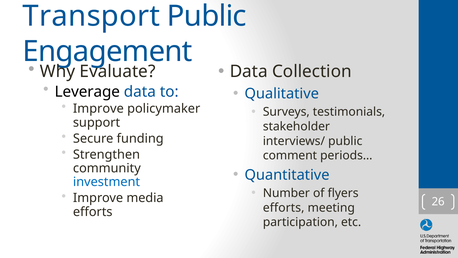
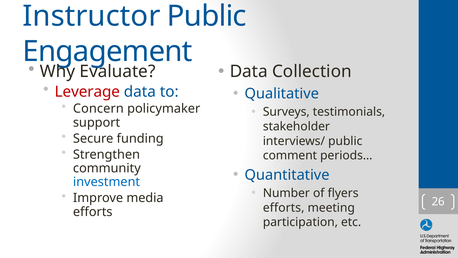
Transport: Transport -> Instructor
Leverage colour: black -> red
Improve at (98, 109): Improve -> Concern
